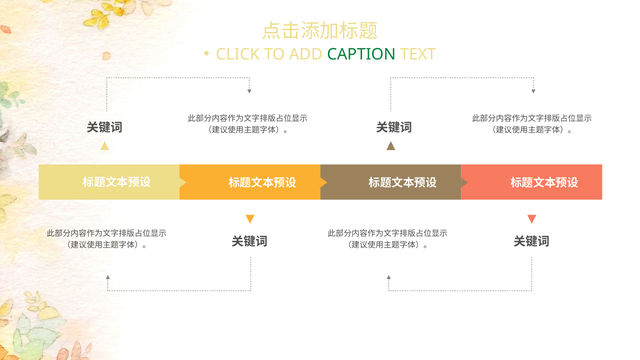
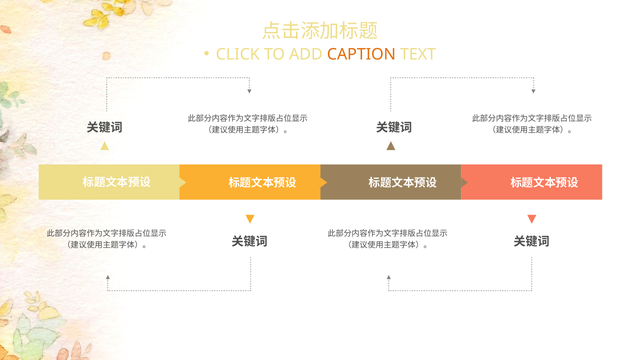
CAPTION colour: green -> orange
